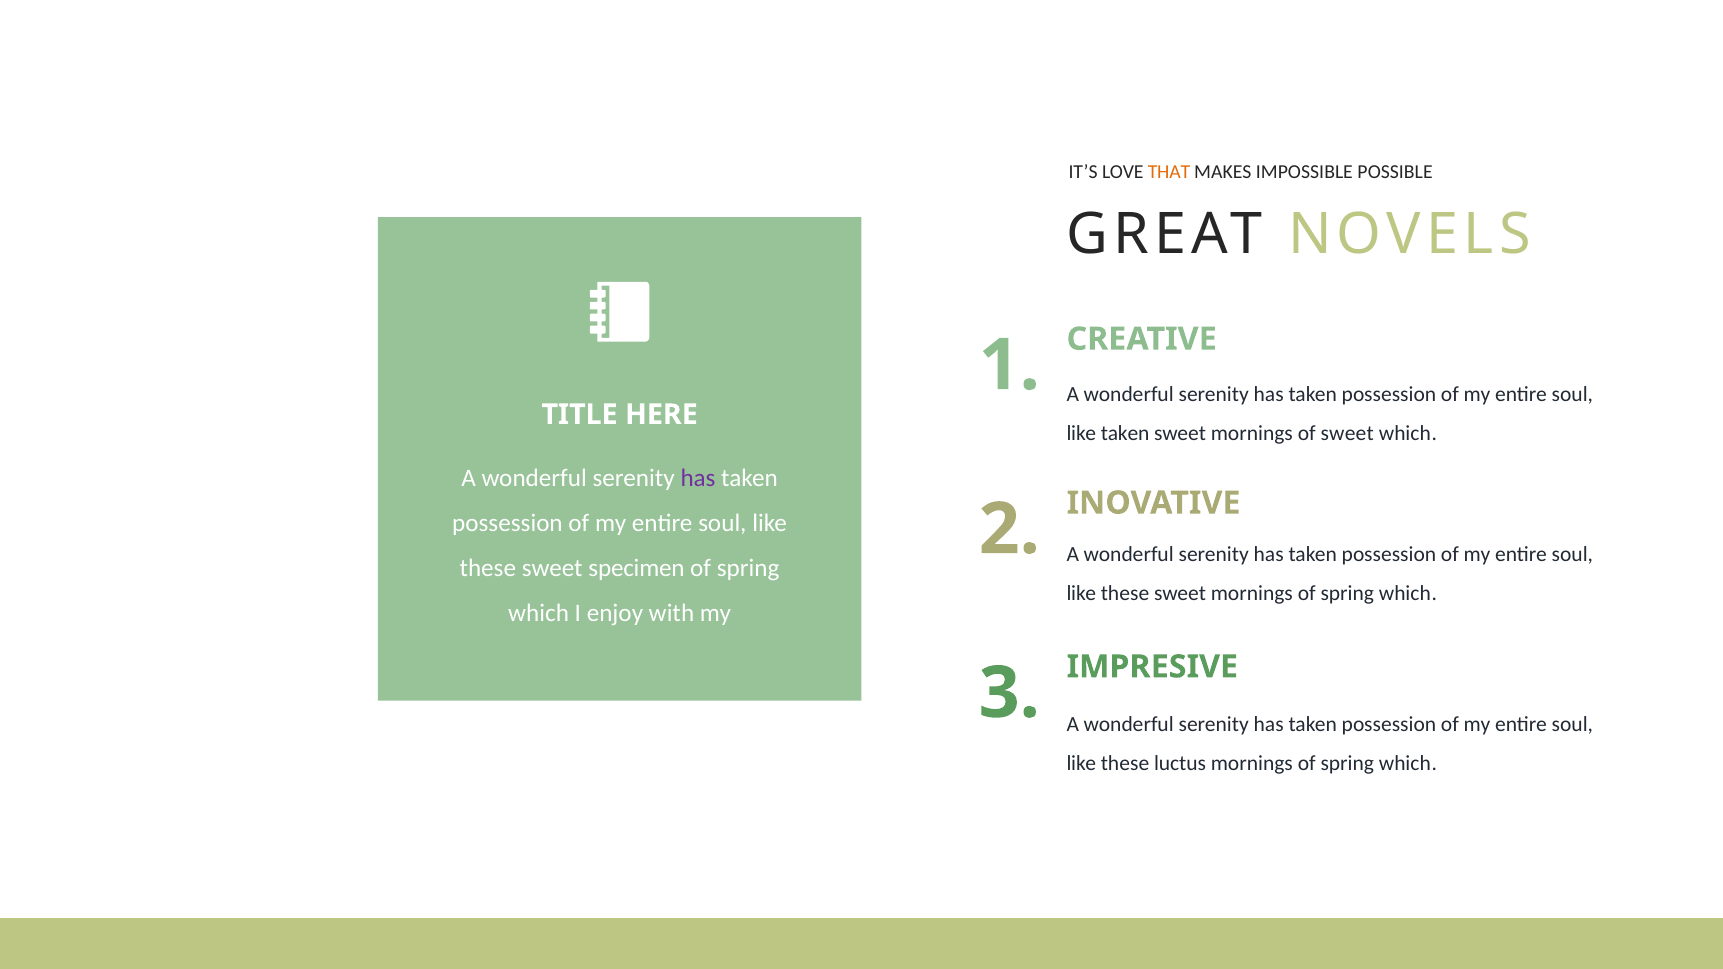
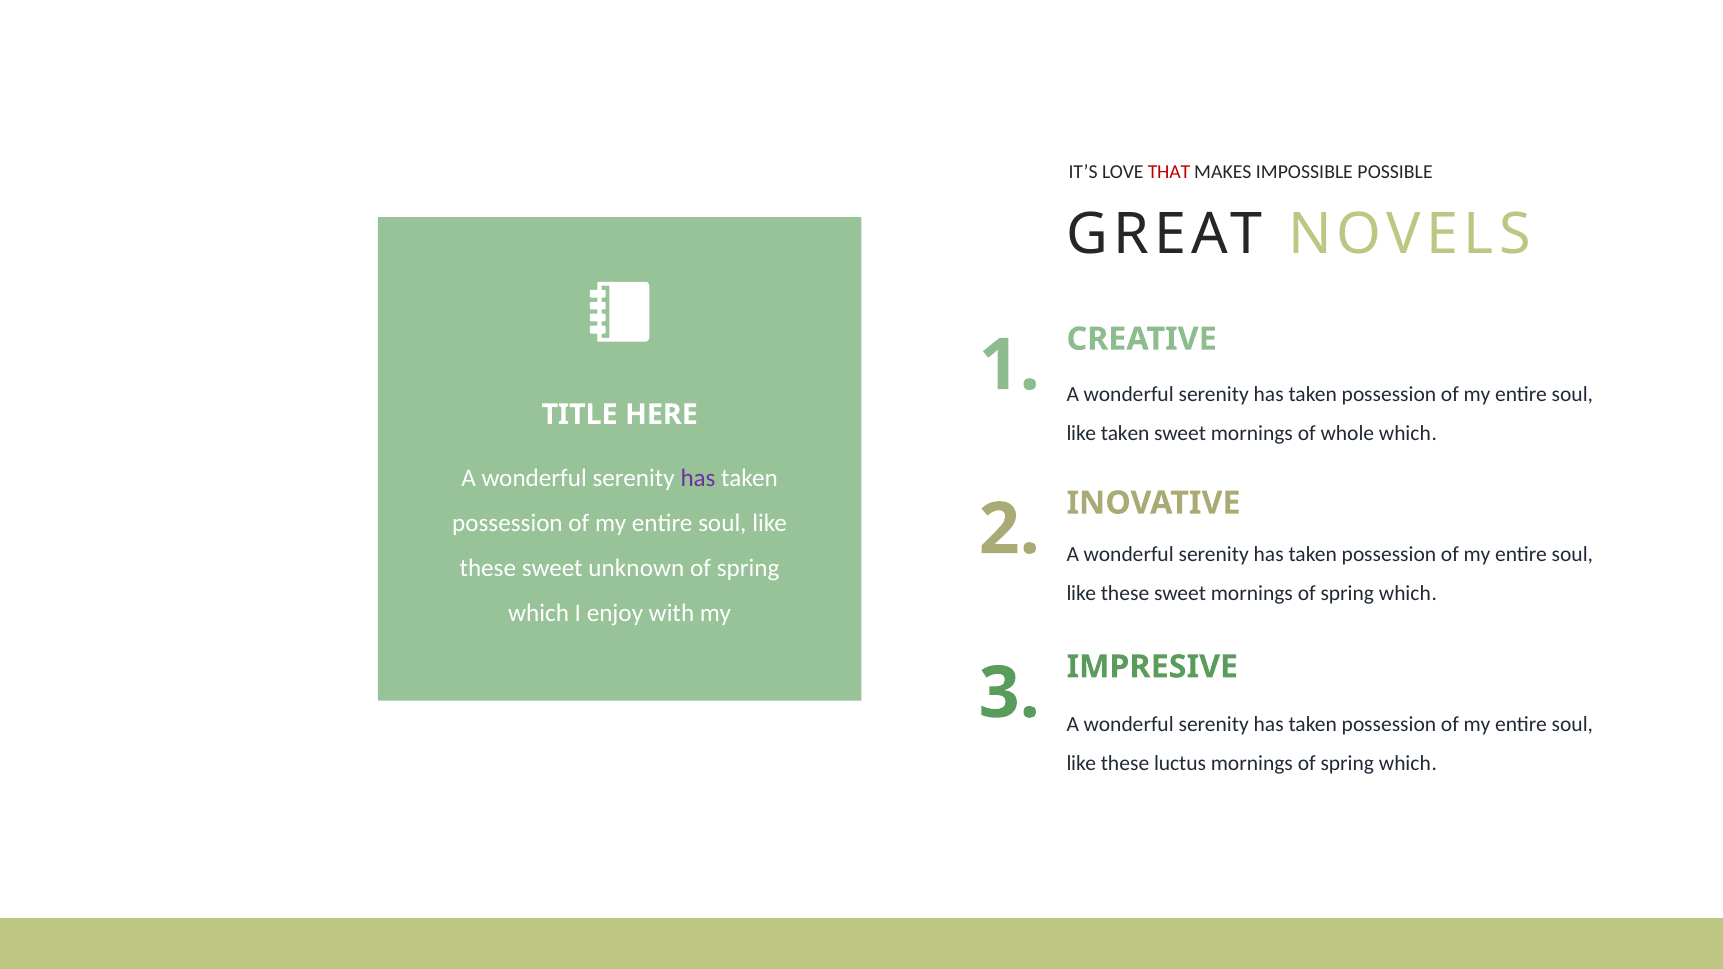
THAT colour: orange -> red
of sweet: sweet -> whole
specimen: specimen -> unknown
